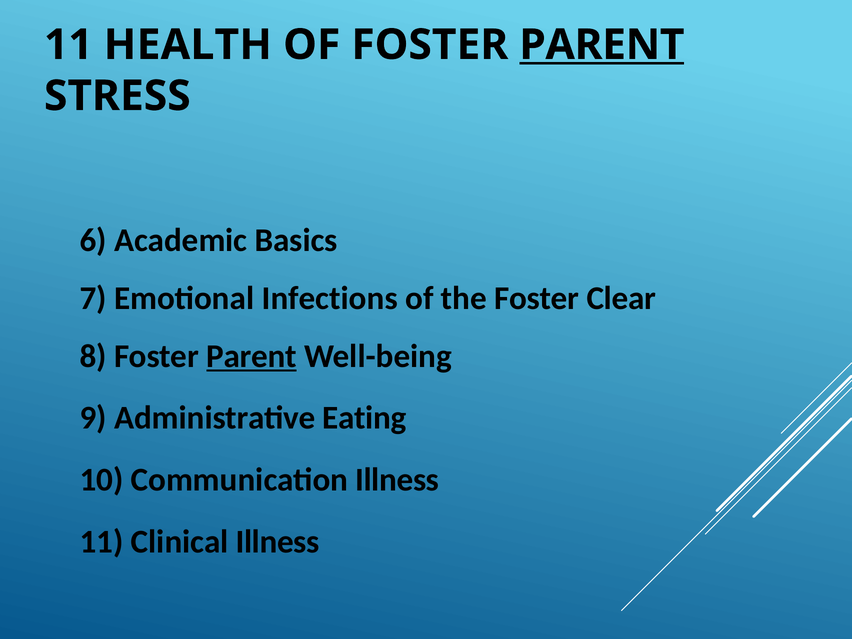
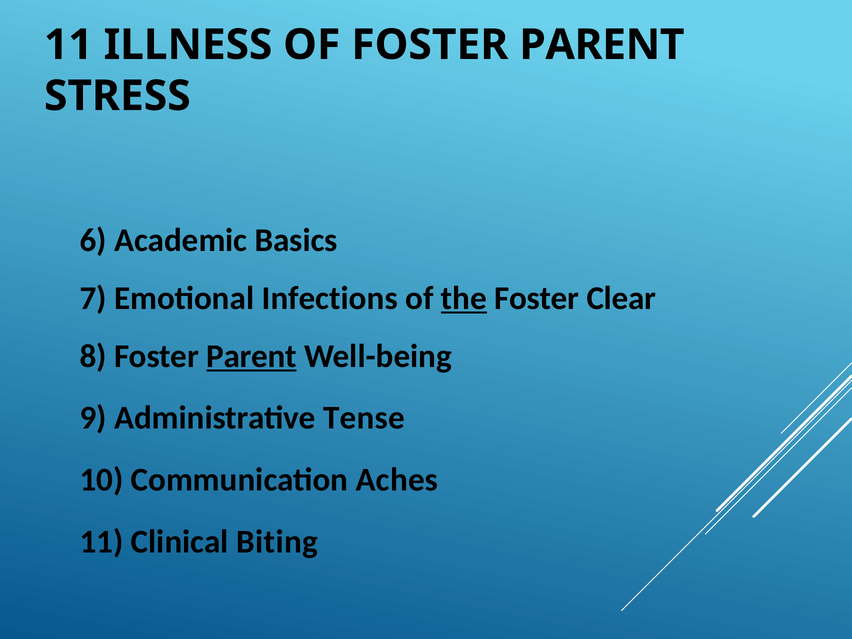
HEALTH: HEALTH -> ILLNESS
PARENT at (602, 45) underline: present -> none
the underline: none -> present
Eating: Eating -> Tense
Communication Illness: Illness -> Aches
Clinical Illness: Illness -> Biting
